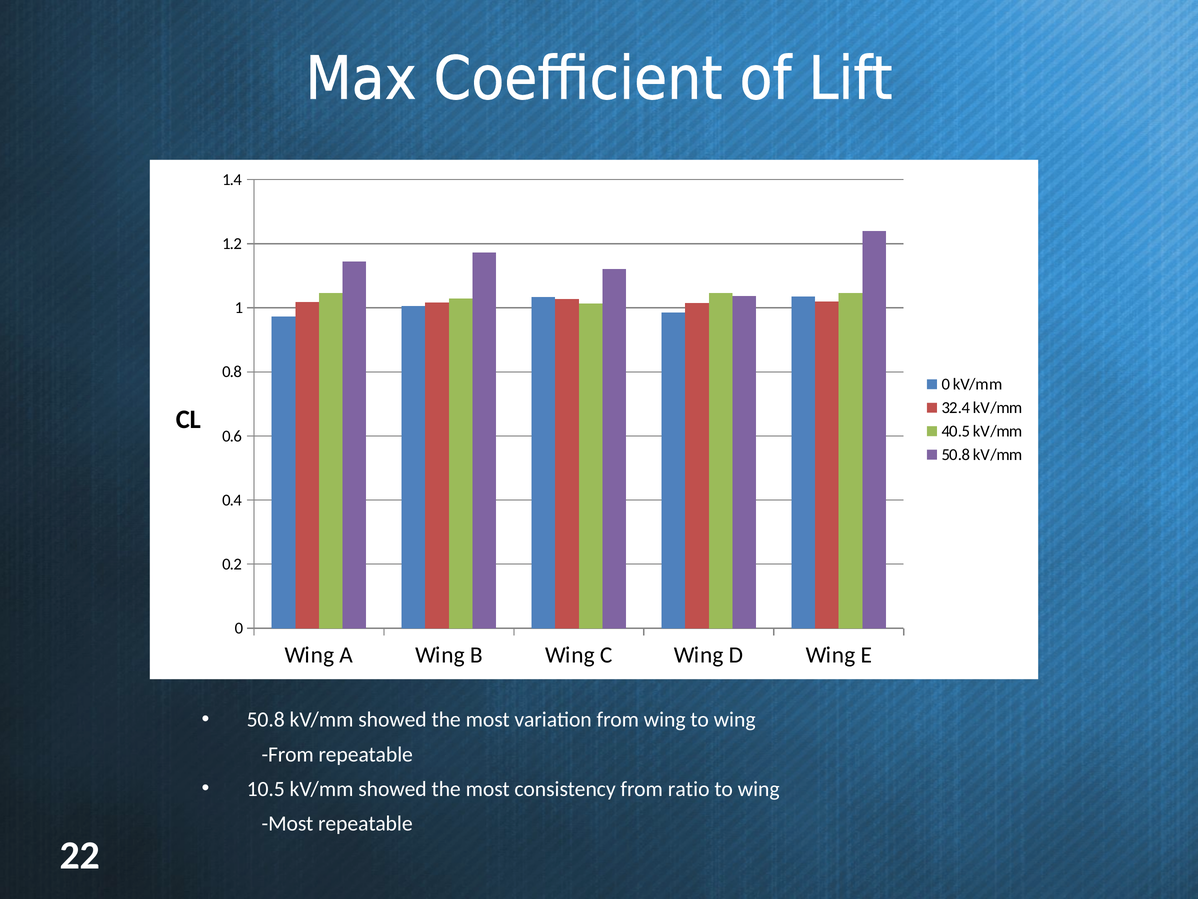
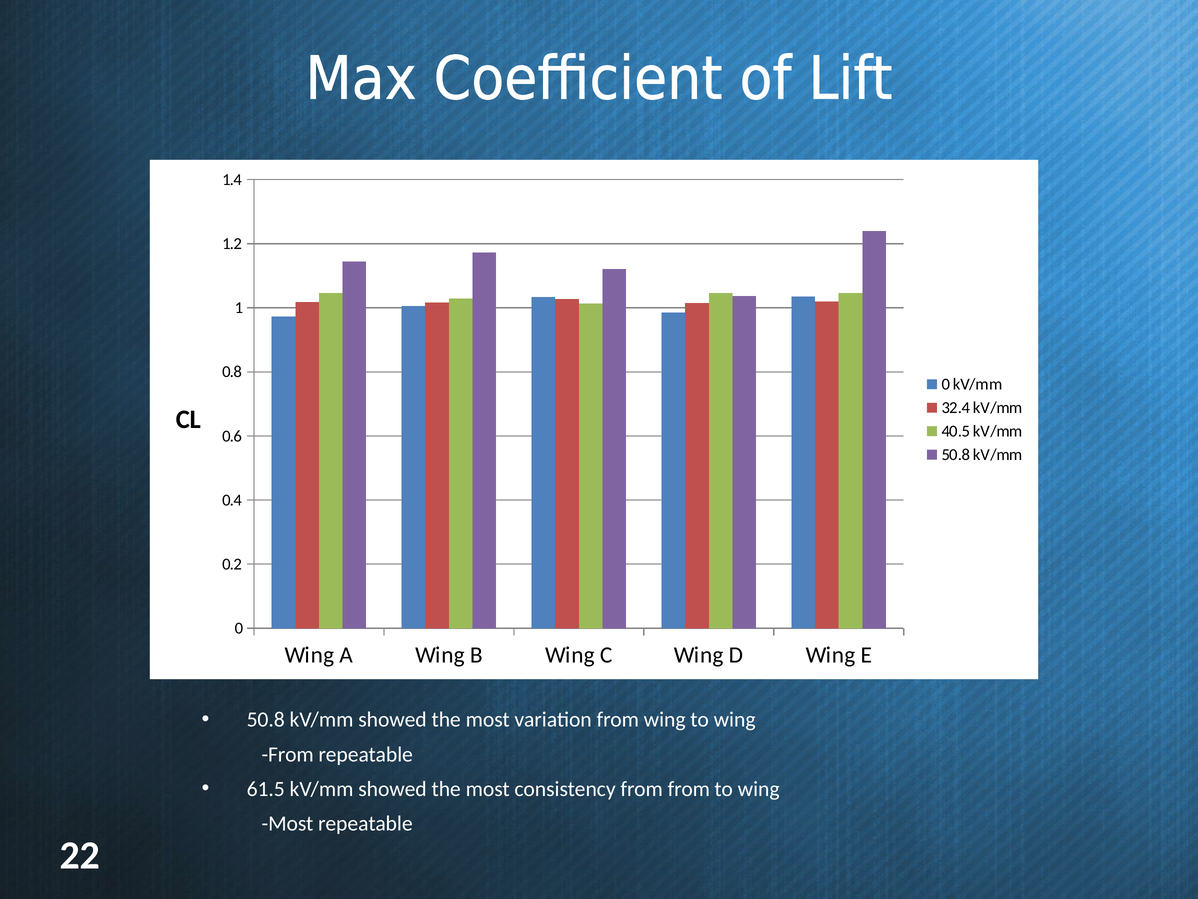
10.5: 10.5 -> 61.5
from ratio: ratio -> from
